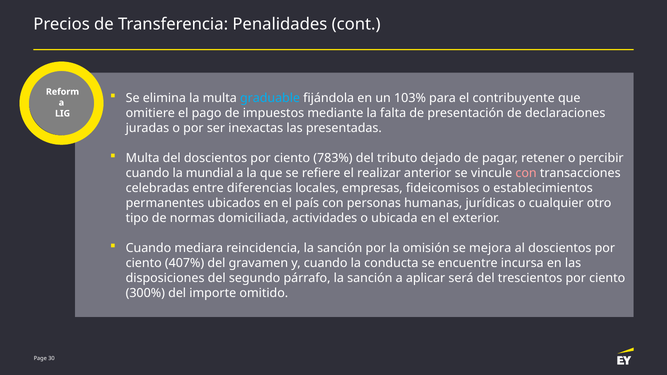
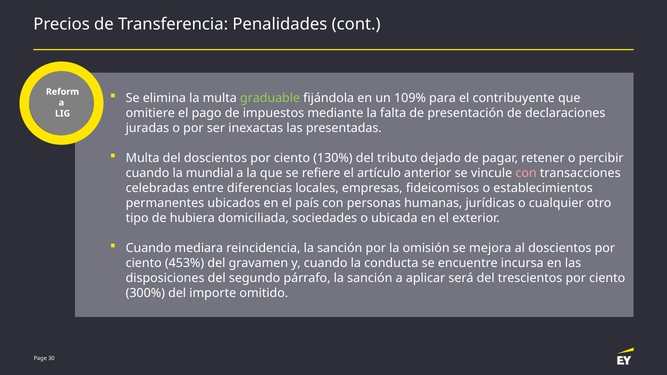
graduable colour: light blue -> light green
103%: 103% -> 109%
783%: 783% -> 130%
realizar: realizar -> artículo
normas: normas -> hubiera
actividades: actividades -> sociedades
407%: 407% -> 453%
